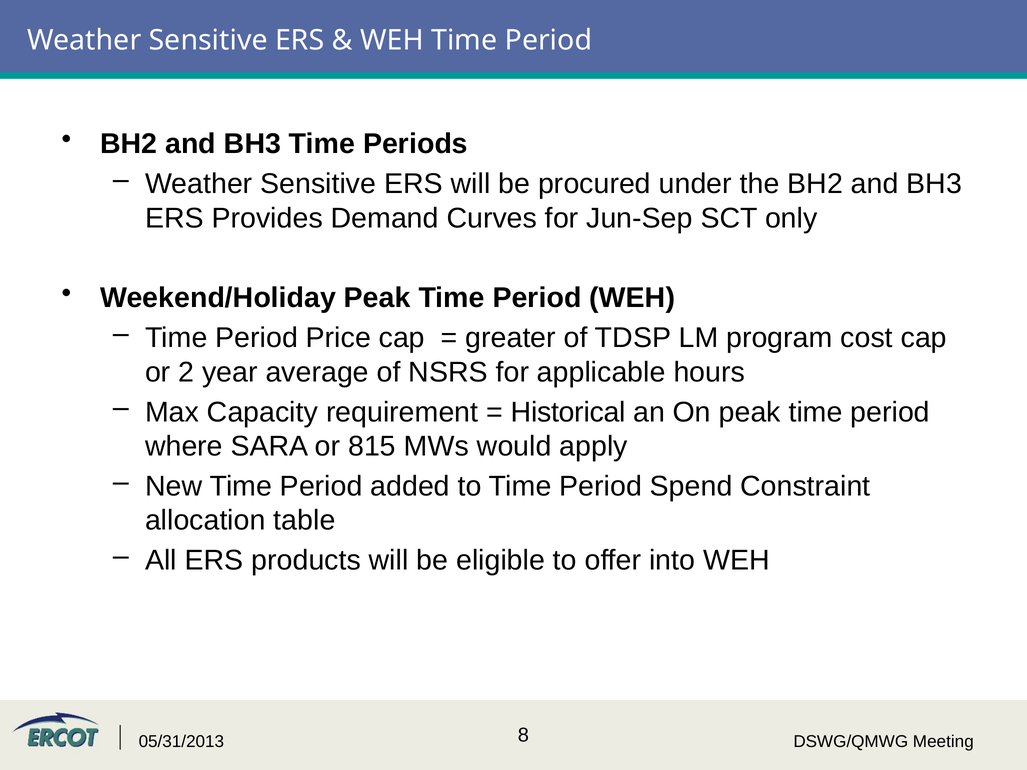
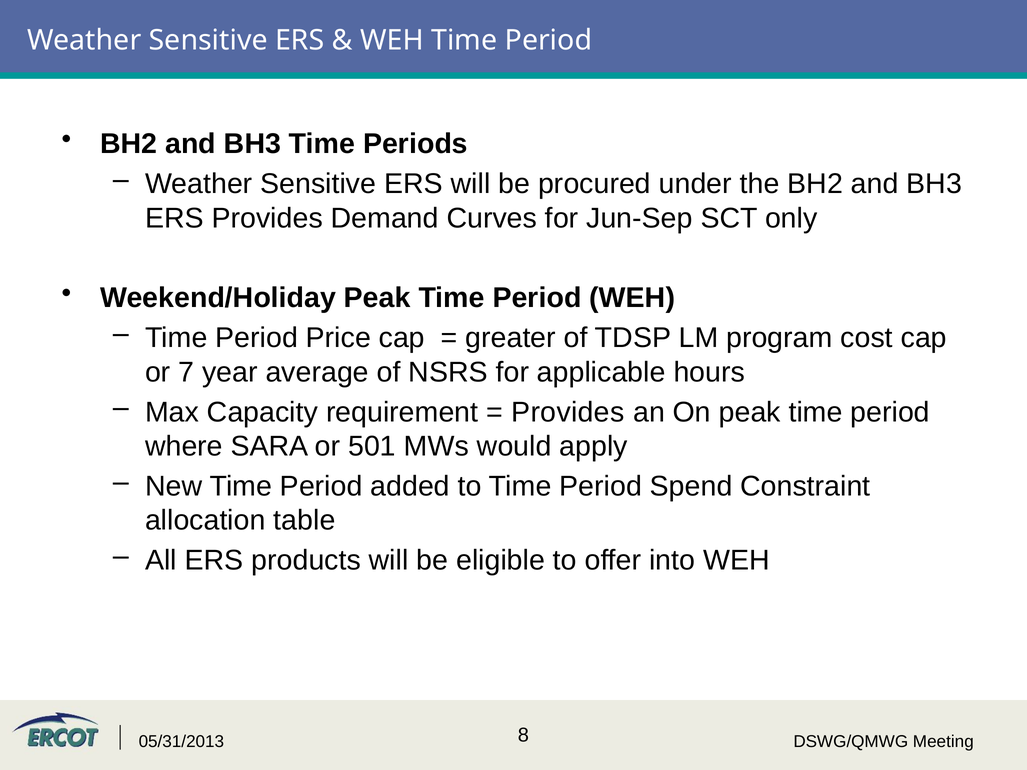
2: 2 -> 7
Historical at (568, 412): Historical -> Provides
815: 815 -> 501
